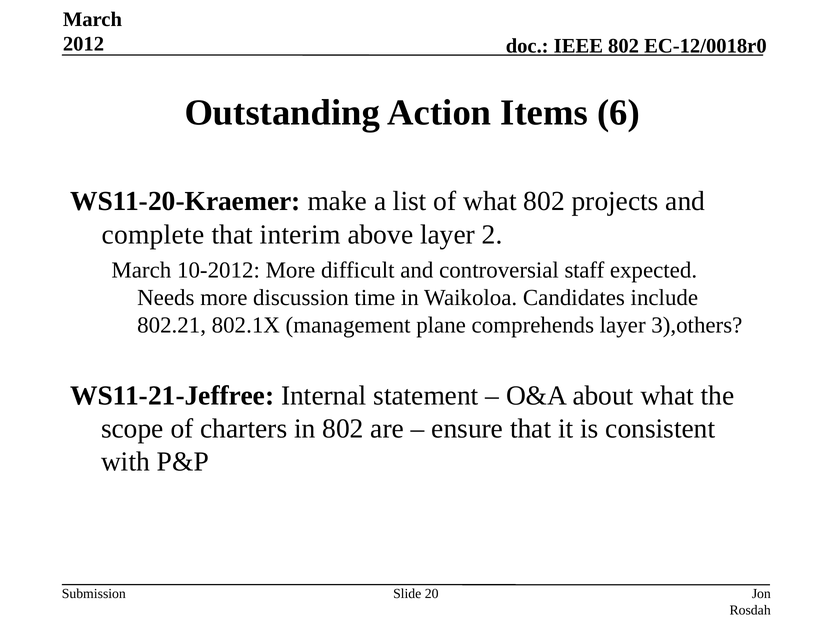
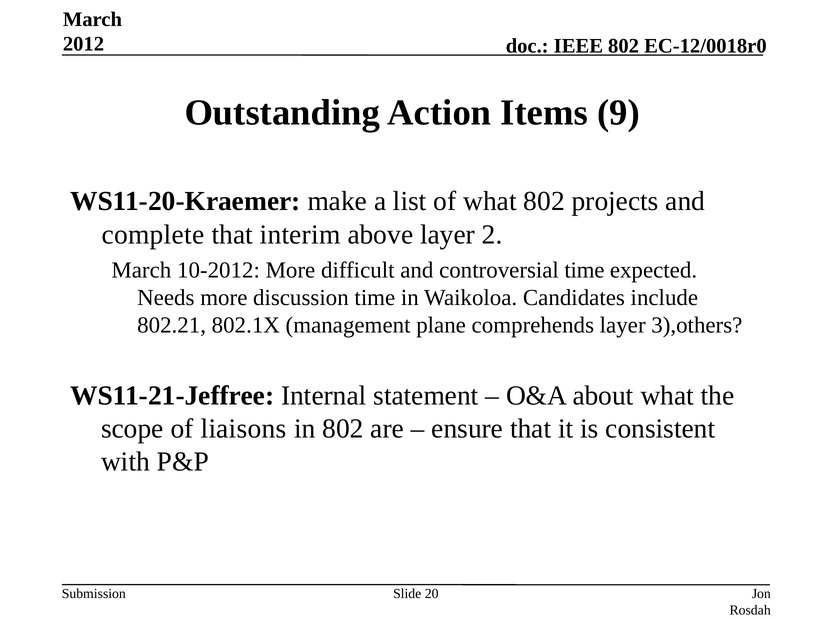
6: 6 -> 9
controversial staff: staff -> time
charters: charters -> liaisons
